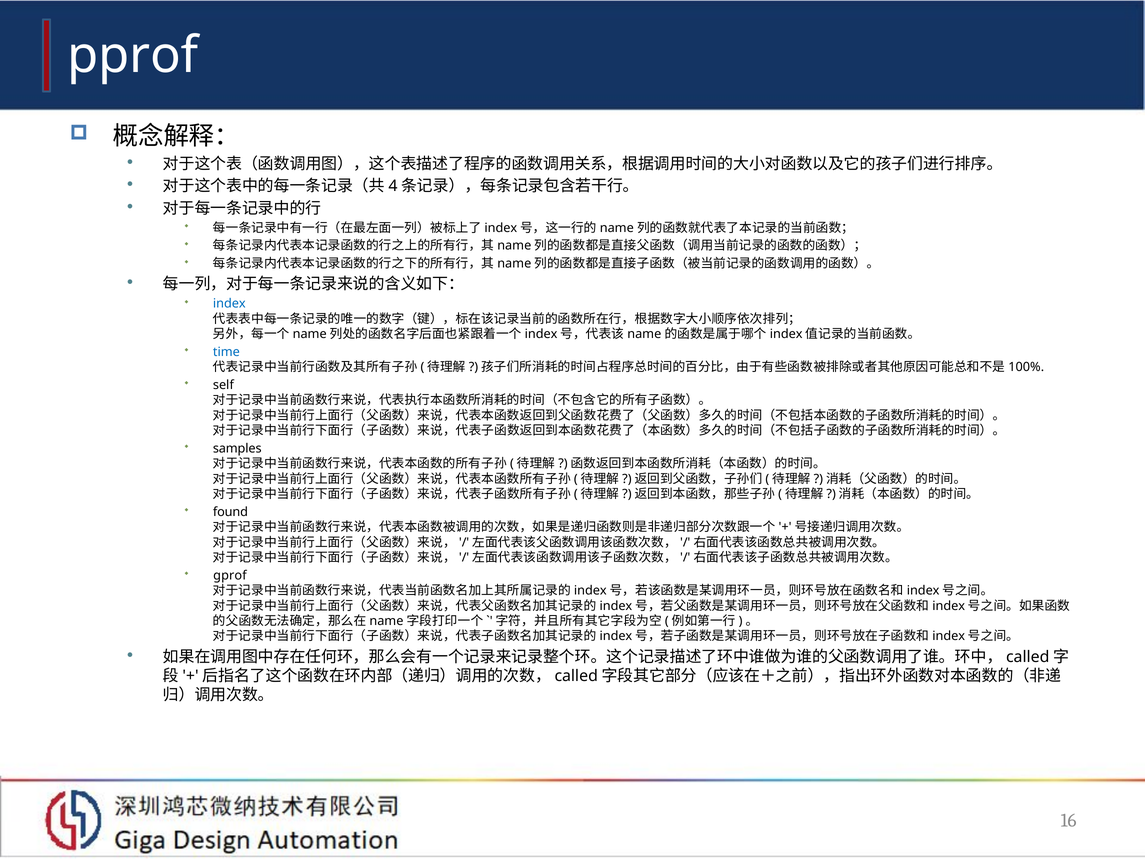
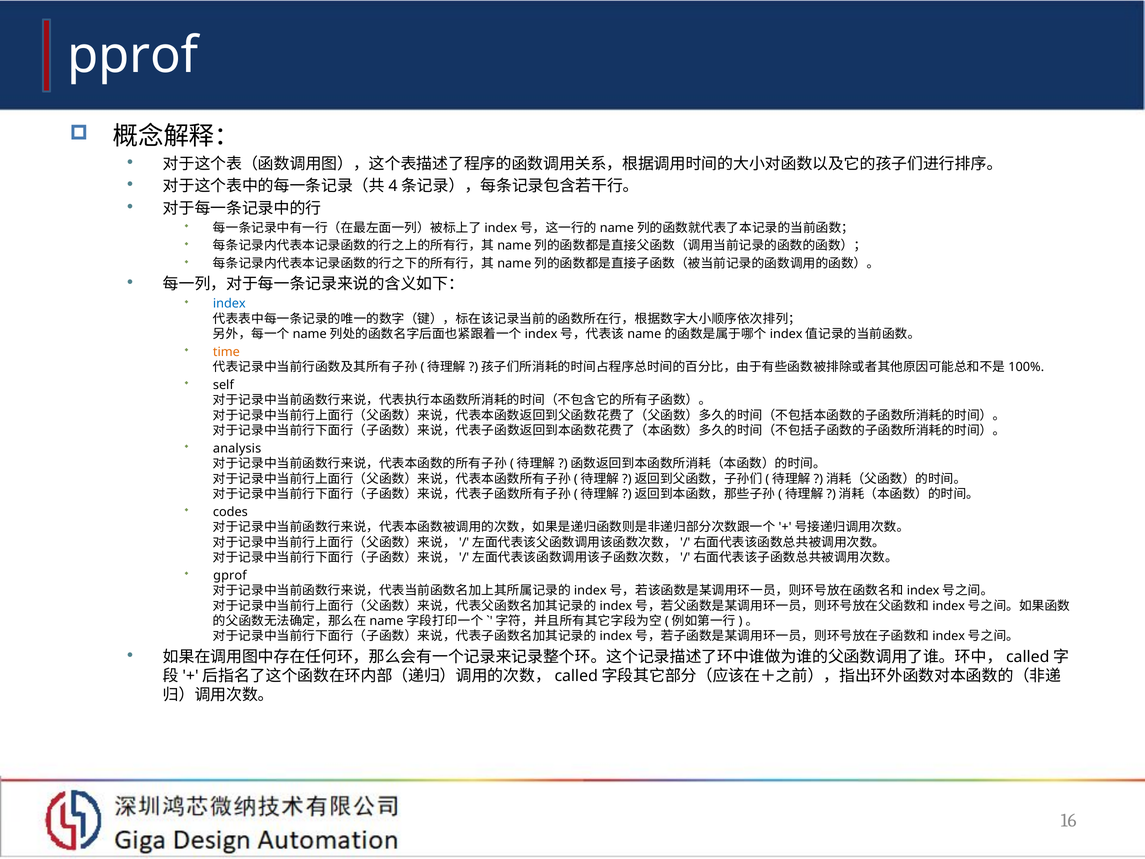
time colour: blue -> orange
samples: samples -> analysis
found: found -> codes
